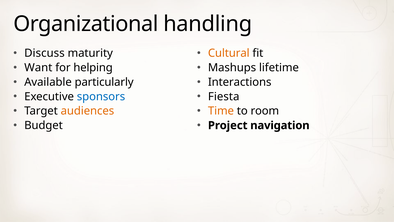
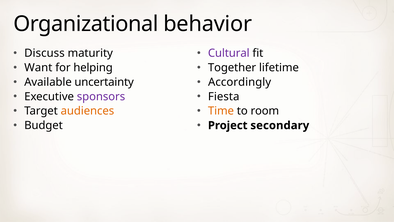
handling: handling -> behavior
Cultural colour: orange -> purple
Mashups: Mashups -> Together
particularly: particularly -> uncertainty
Interactions: Interactions -> Accordingly
sponsors colour: blue -> purple
navigation: navigation -> secondary
